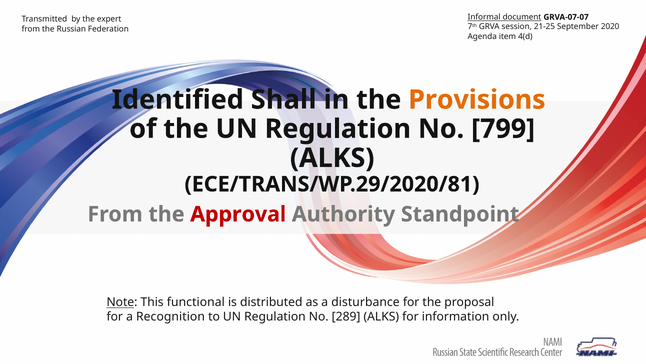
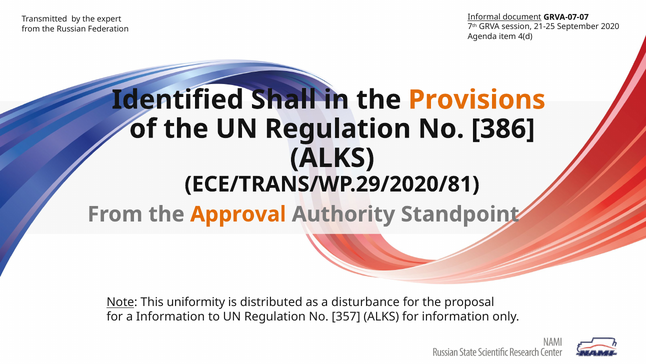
799: 799 -> 386
Approval colour: red -> orange
functional: functional -> uniformity
a Recognition: Recognition -> Information
289: 289 -> 357
